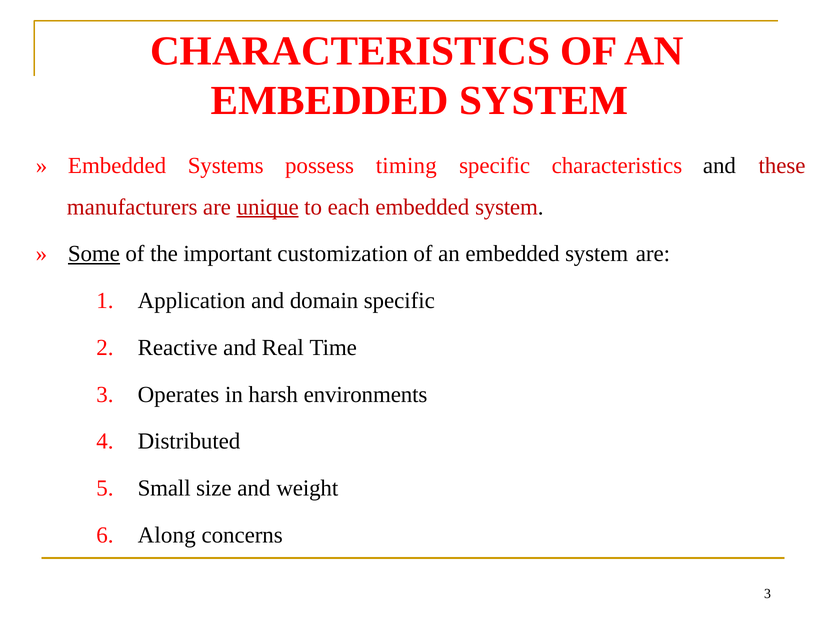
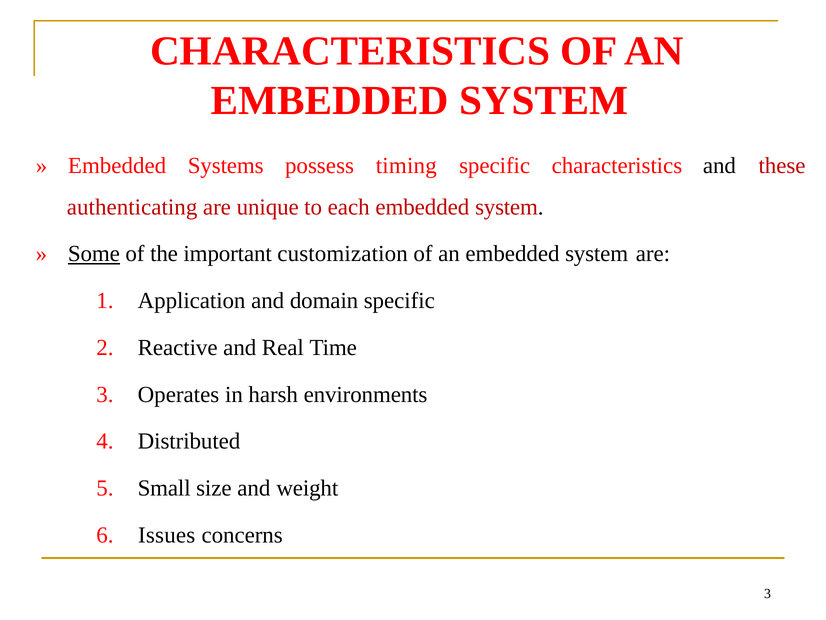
manufacturers: manufacturers -> authenticating
unique underline: present -> none
Along: Along -> Issues
